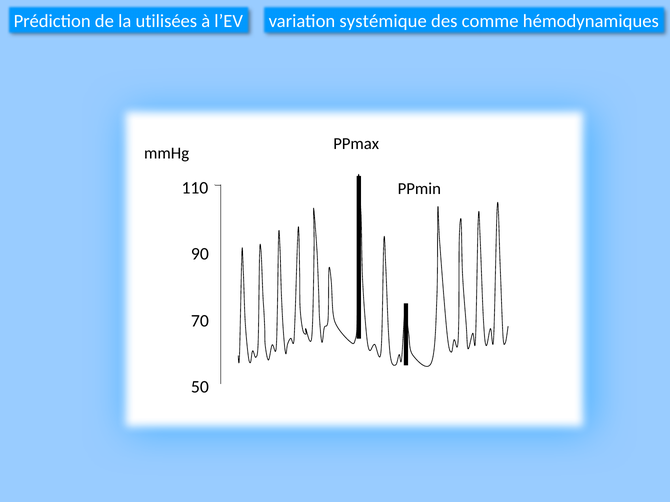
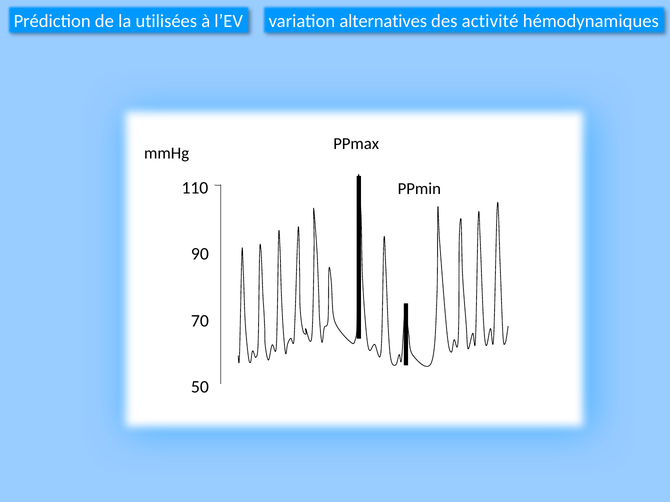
systémique: systémique -> alternatives
comme: comme -> activité
